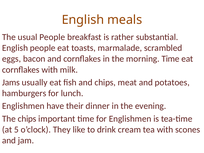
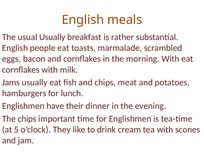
usual People: People -> Usually
morning Time: Time -> With
